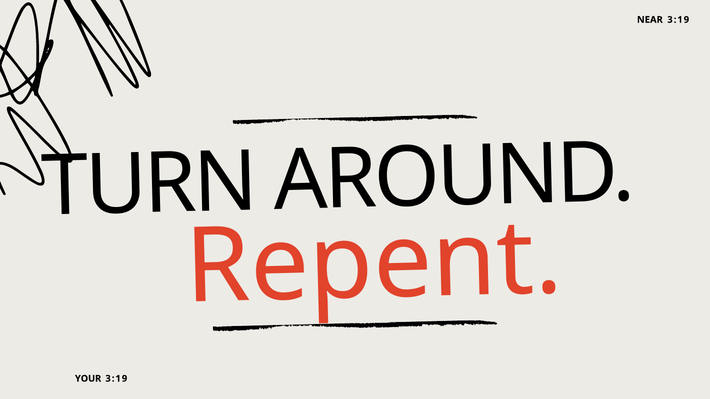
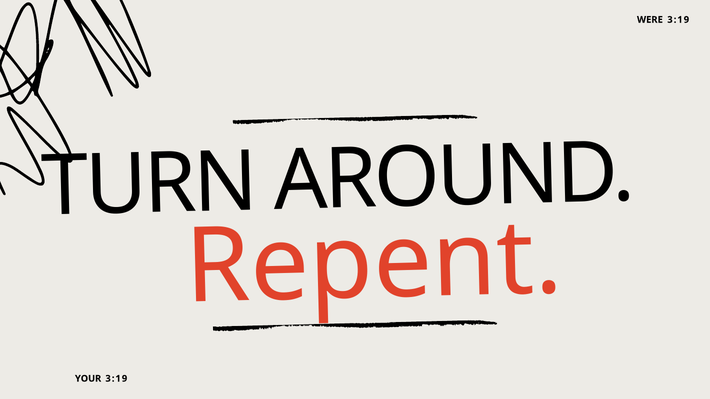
NEAR: NEAR -> WERE
